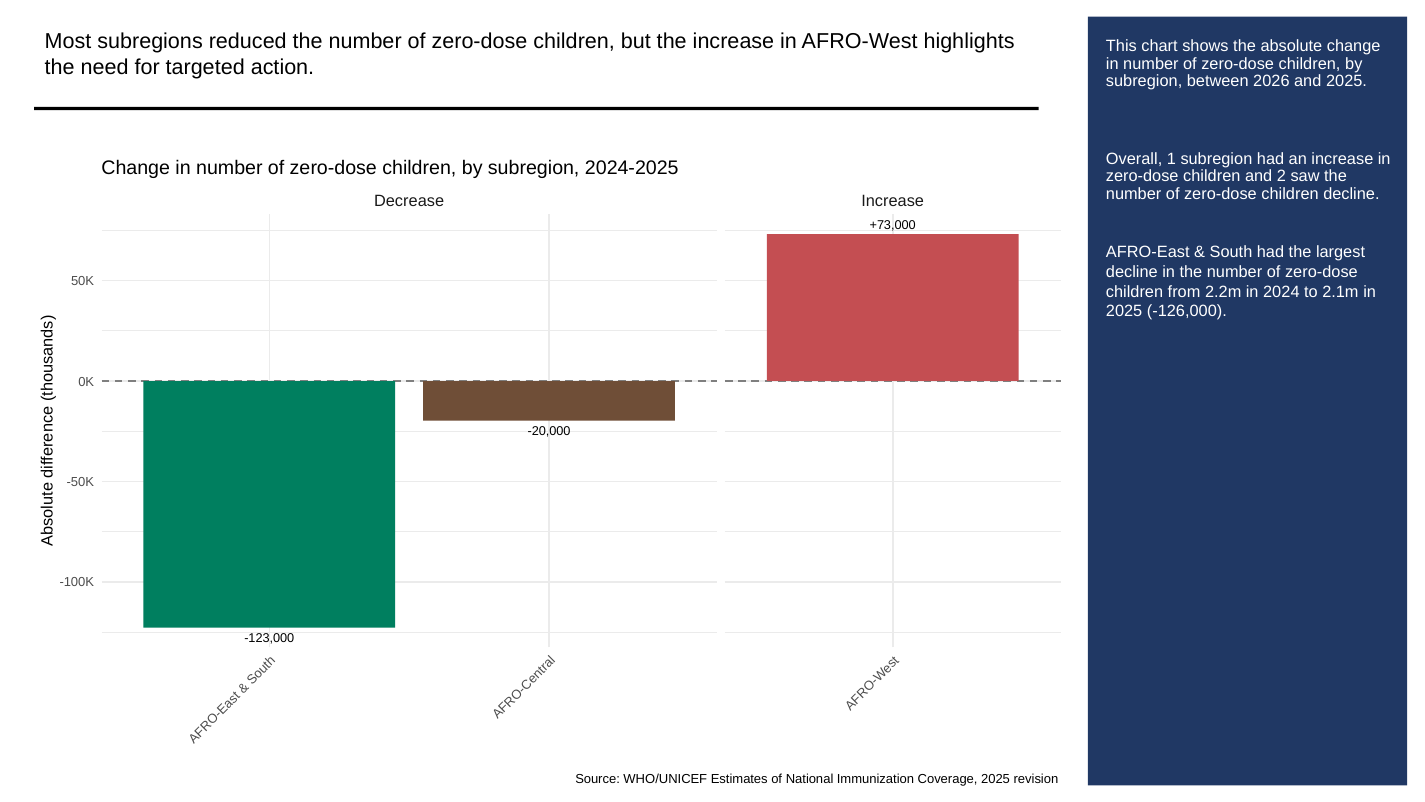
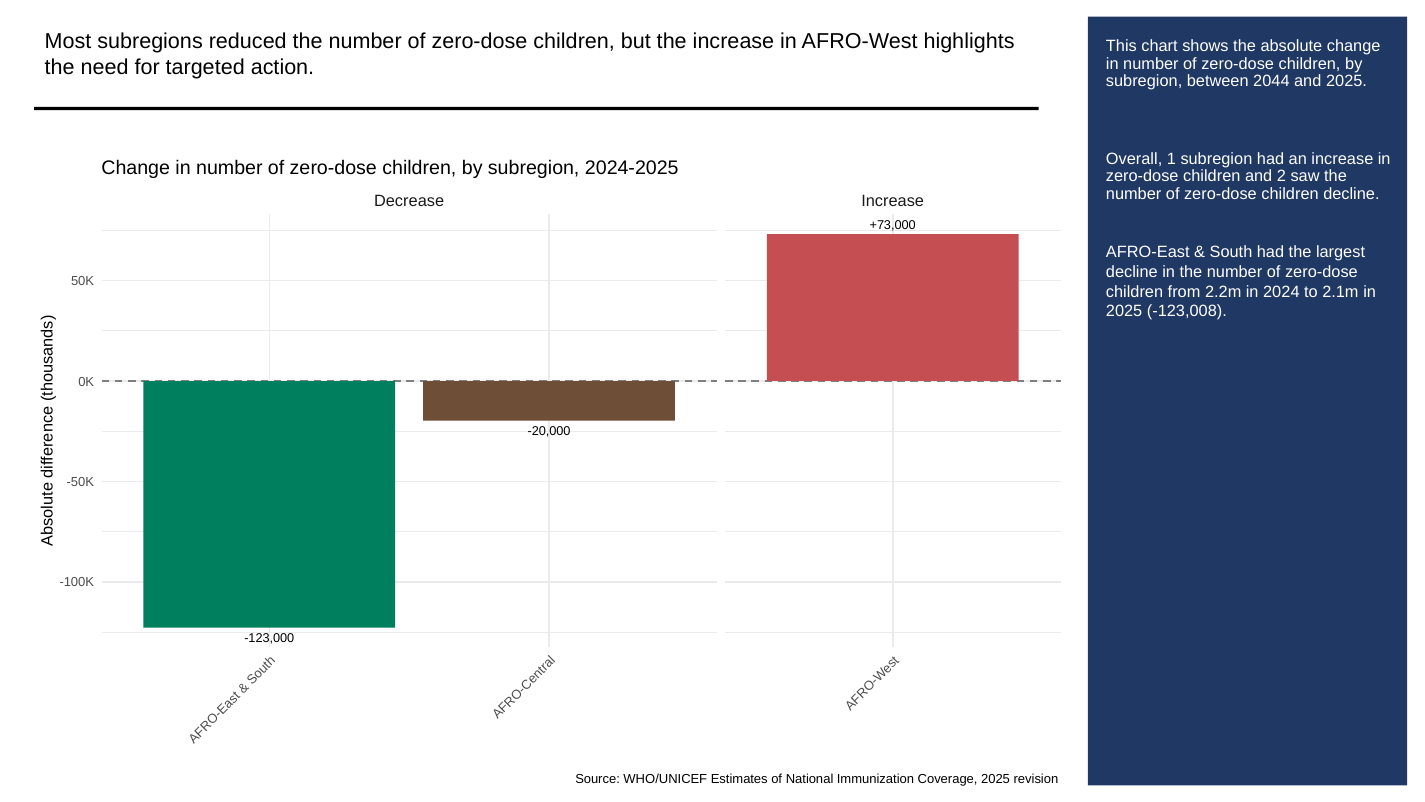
2026: 2026 -> 2044
-126,000: -126,000 -> -123,008
